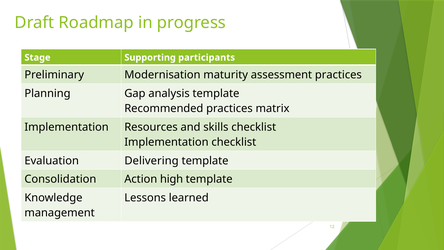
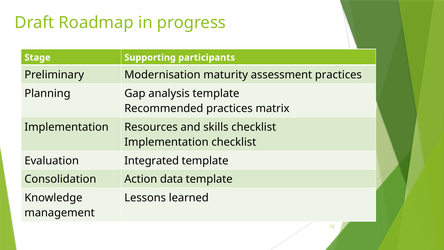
Delivering: Delivering -> Integrated
high: high -> data
